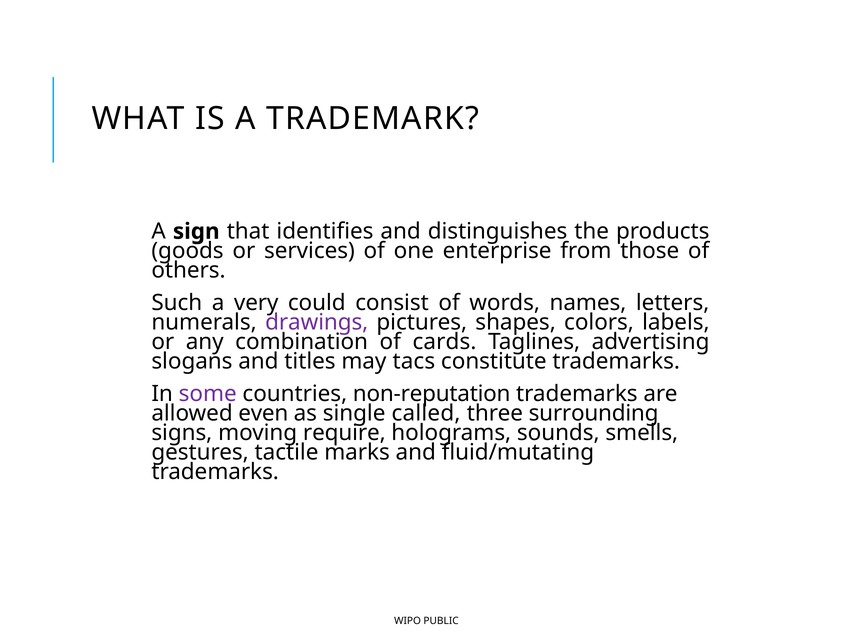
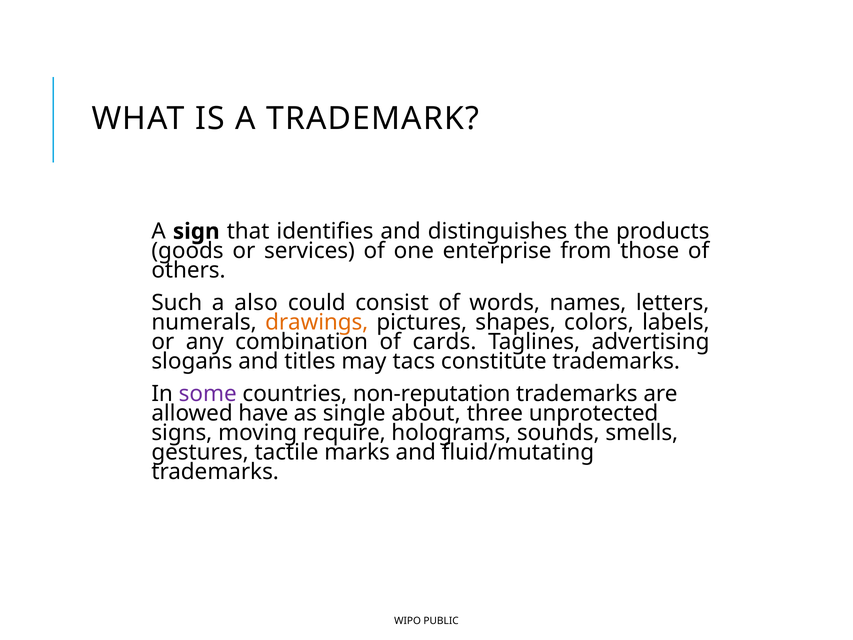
very: very -> also
drawings colour: purple -> orange
even: even -> have
called: called -> about
surrounding: surrounding -> unprotected
